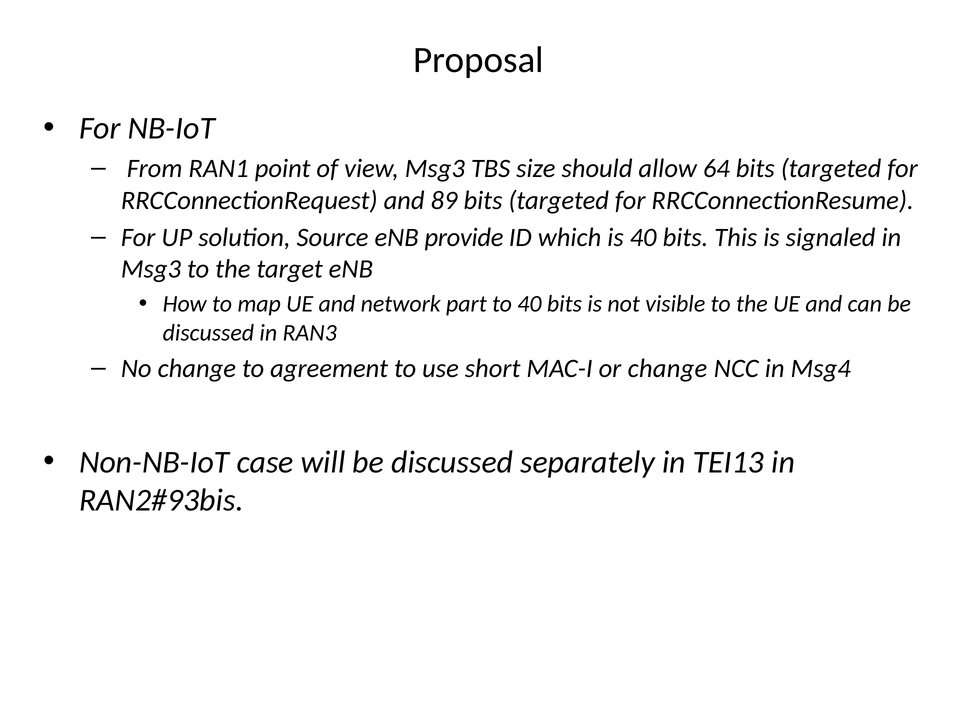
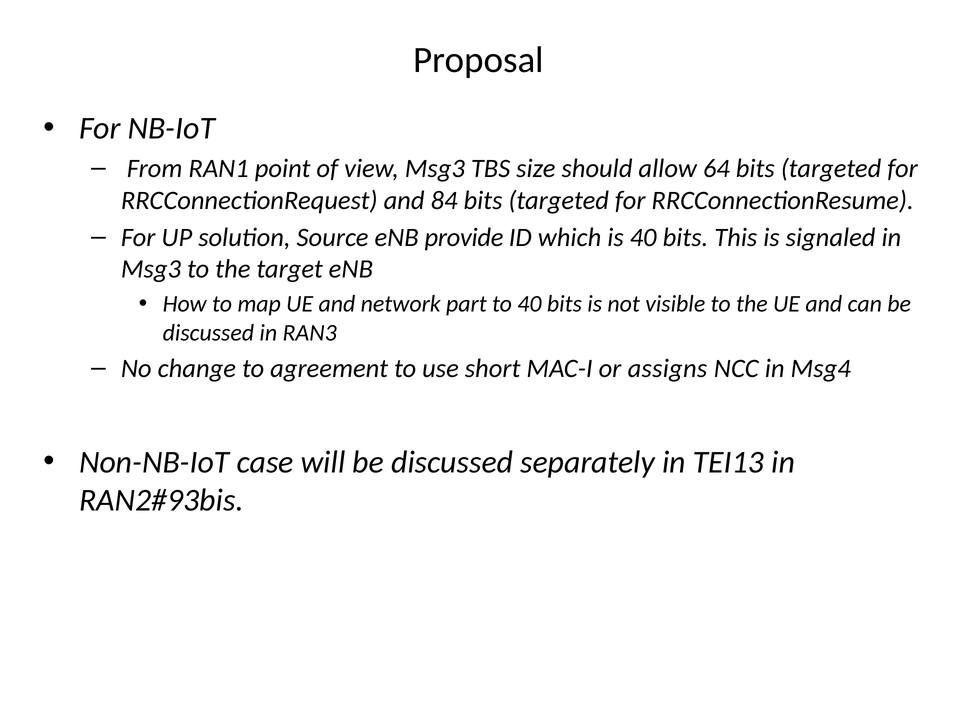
89: 89 -> 84
or change: change -> assigns
